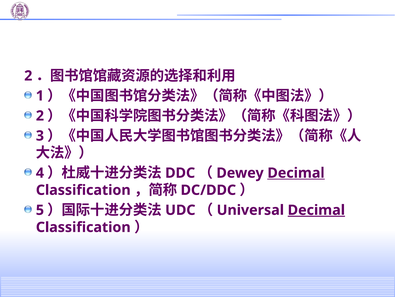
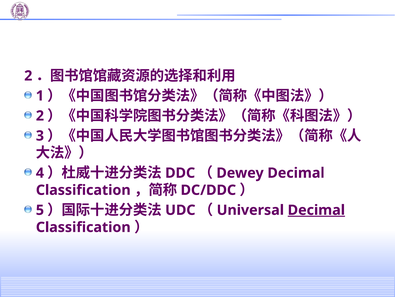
Decimal at (296, 173) underline: present -> none
